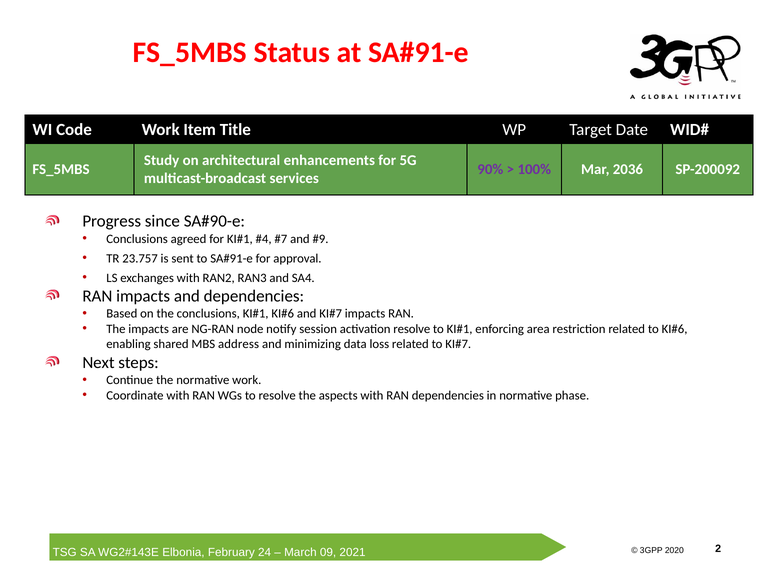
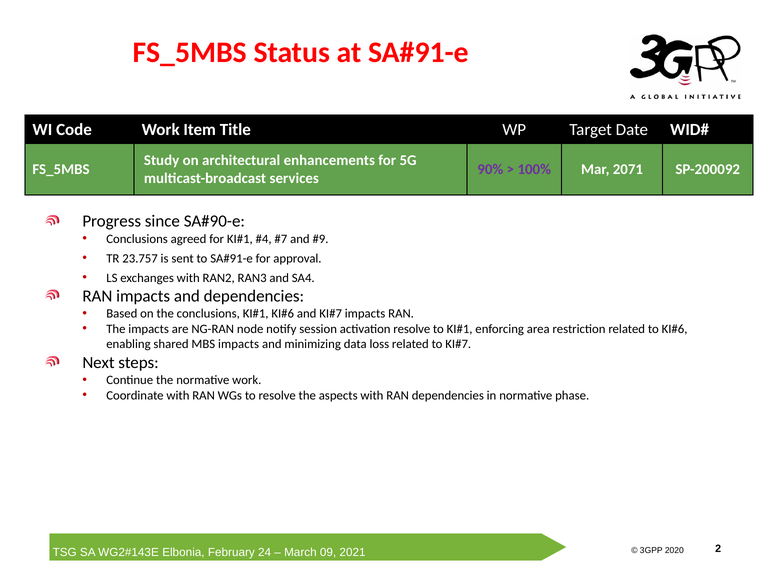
2036: 2036 -> 2071
MBS address: address -> impacts
